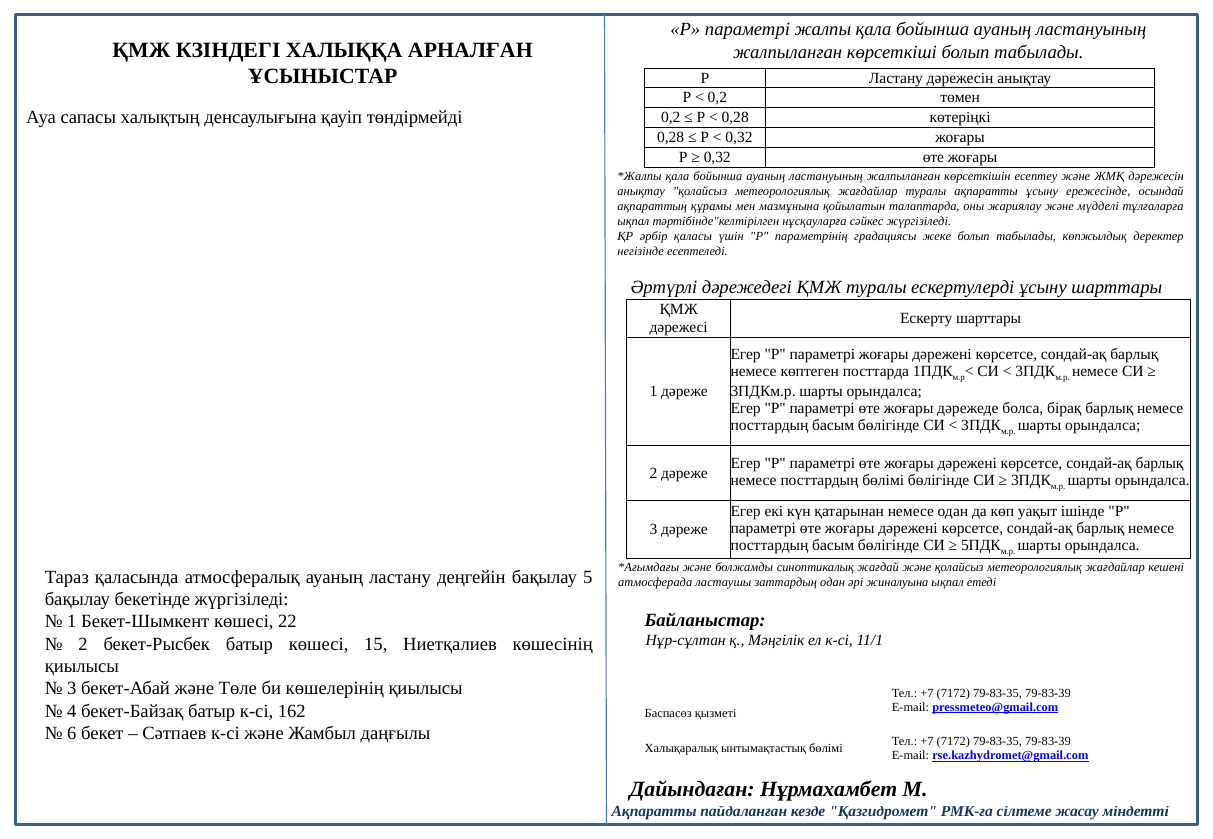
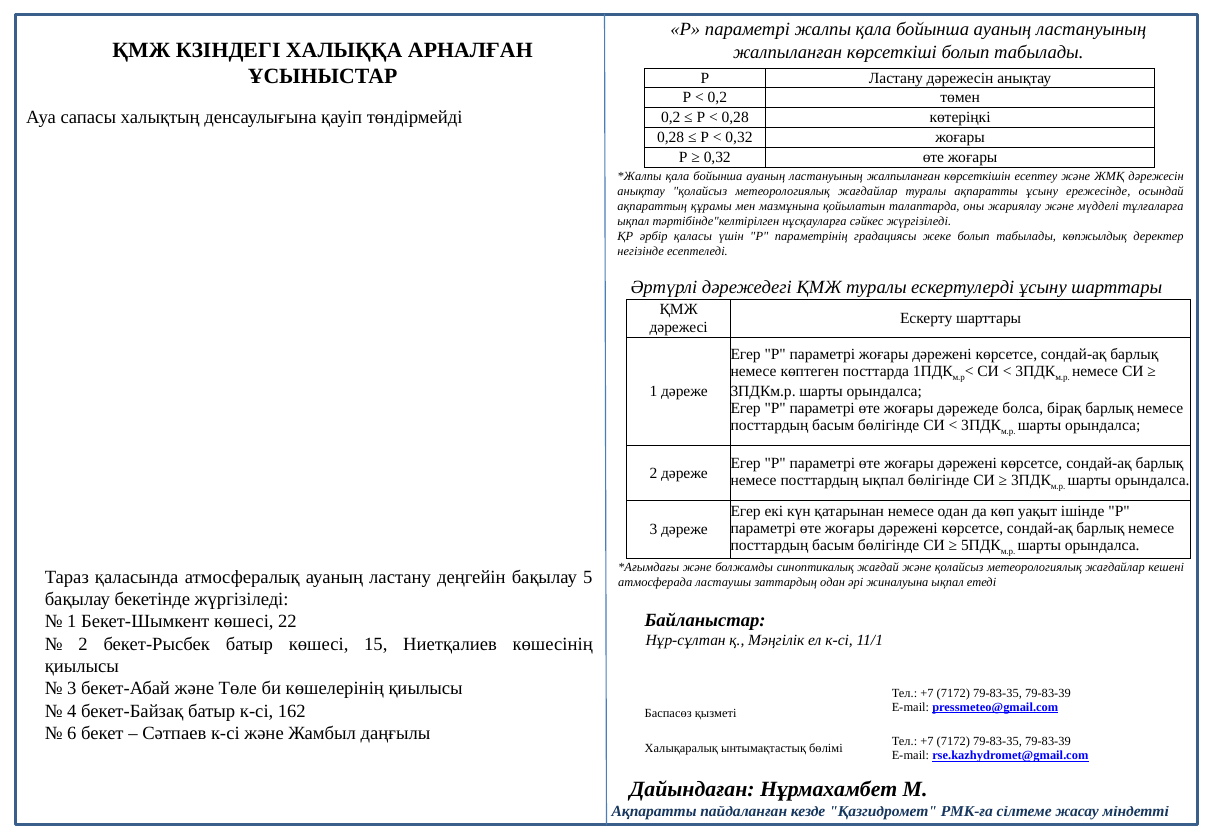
посттардың бөлімі: бөлімі -> ықпал
